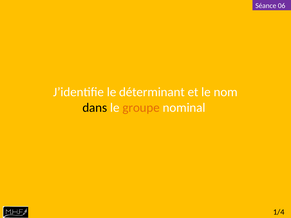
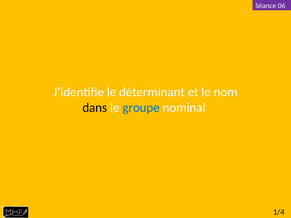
groupe colour: orange -> blue
